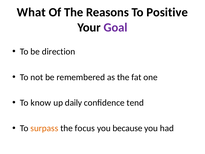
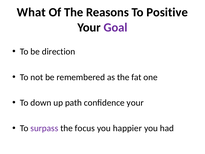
know: know -> down
daily: daily -> path
confidence tend: tend -> your
surpass colour: orange -> purple
because: because -> happier
